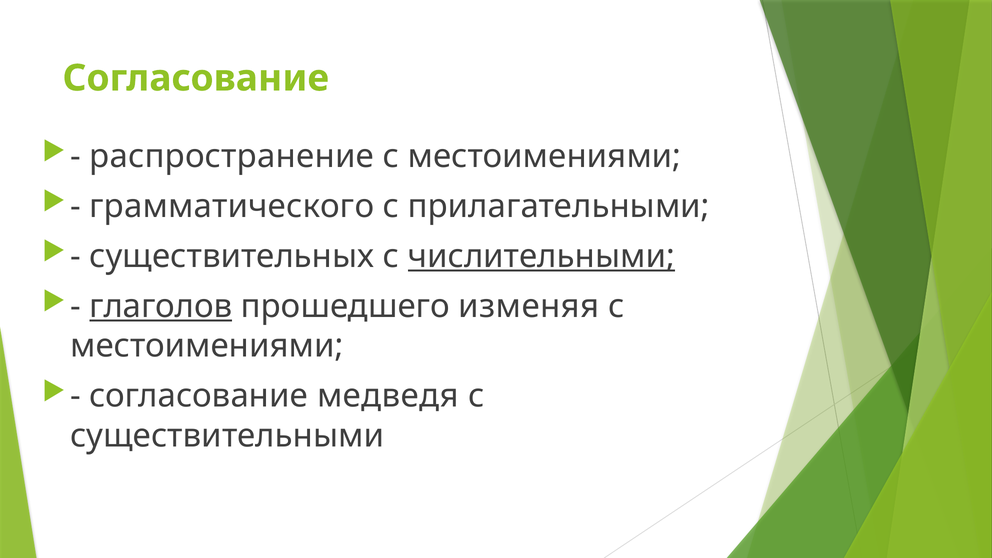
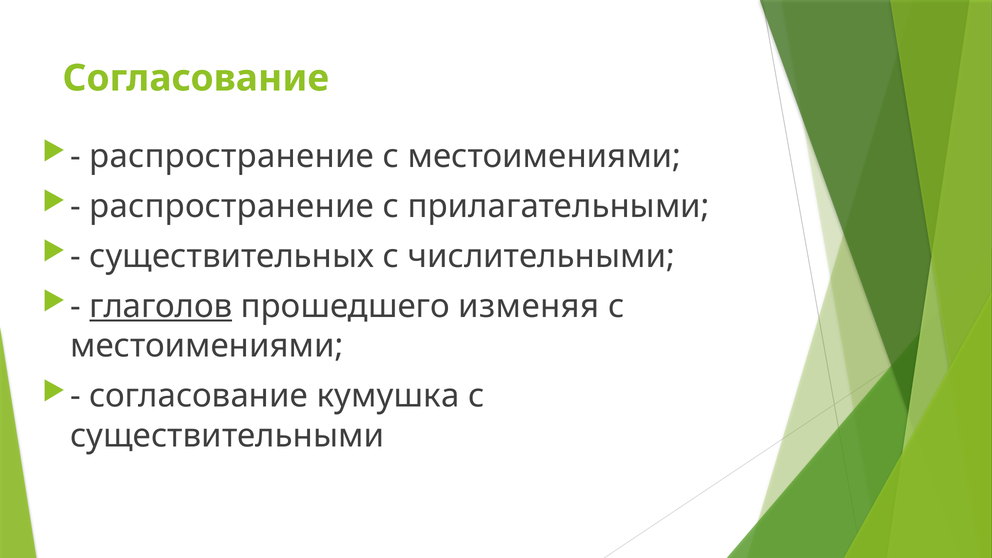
грамматического at (232, 206): грамматического -> распространение
числительными underline: present -> none
медведя: медведя -> кумушка
